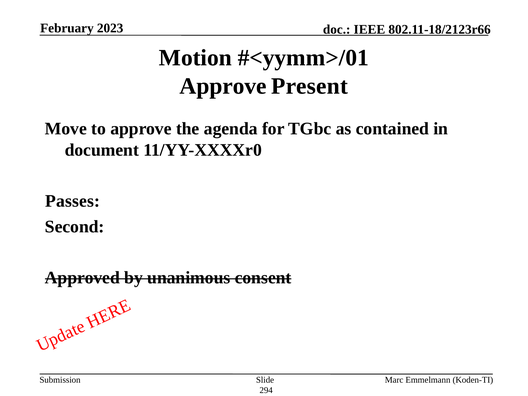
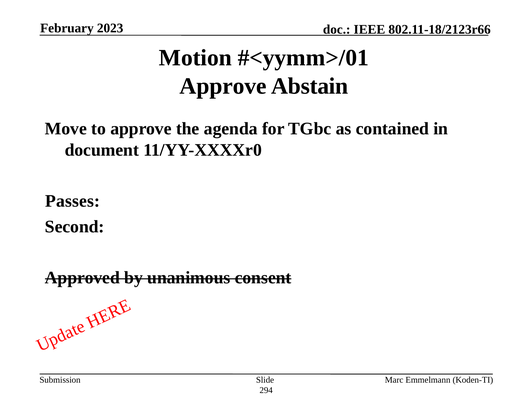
Present: Present -> Abstain
